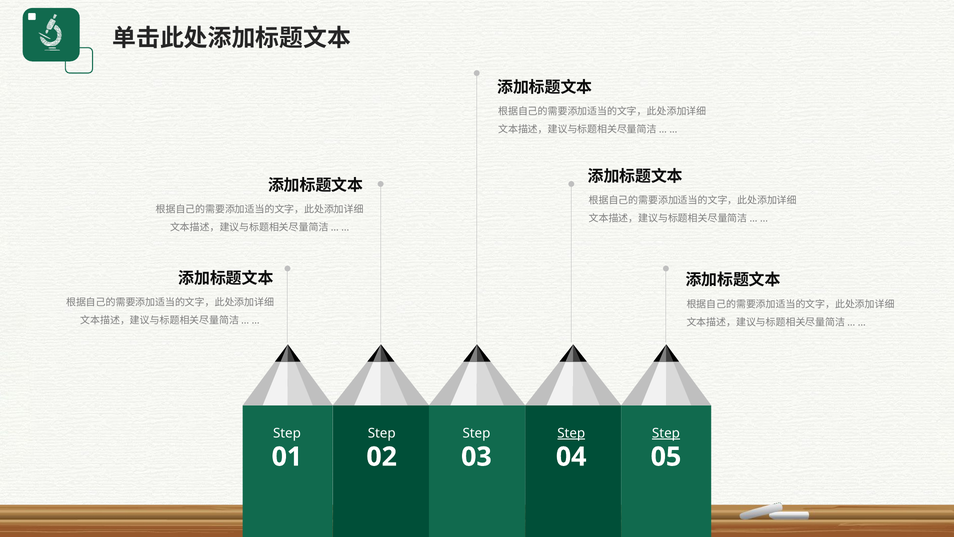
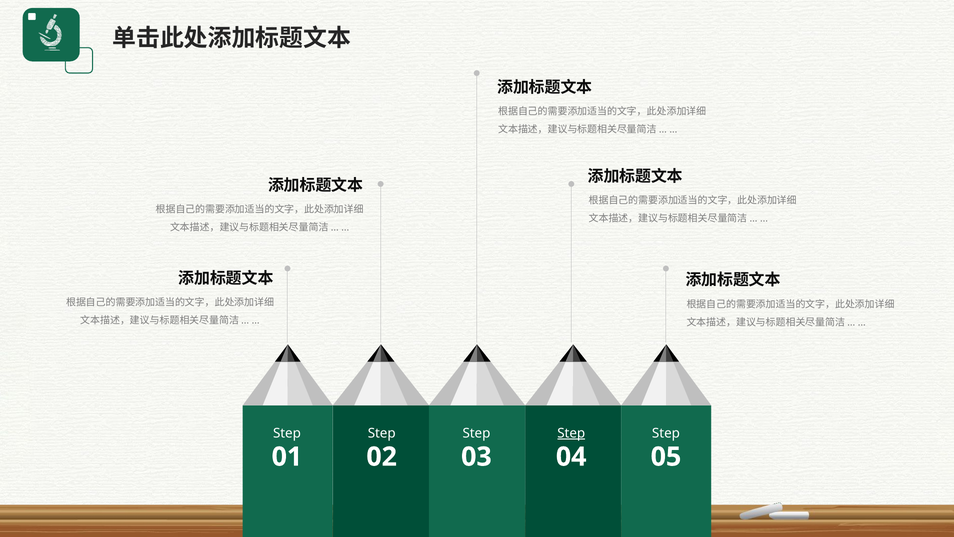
Step at (666, 433) underline: present -> none
